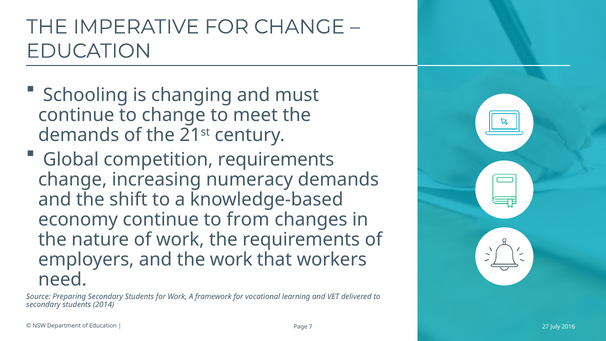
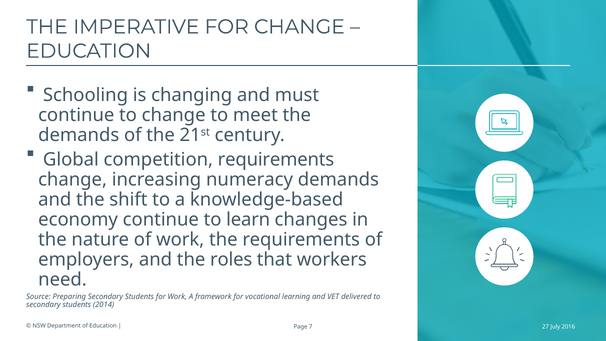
from: from -> learn
the work: work -> roles
